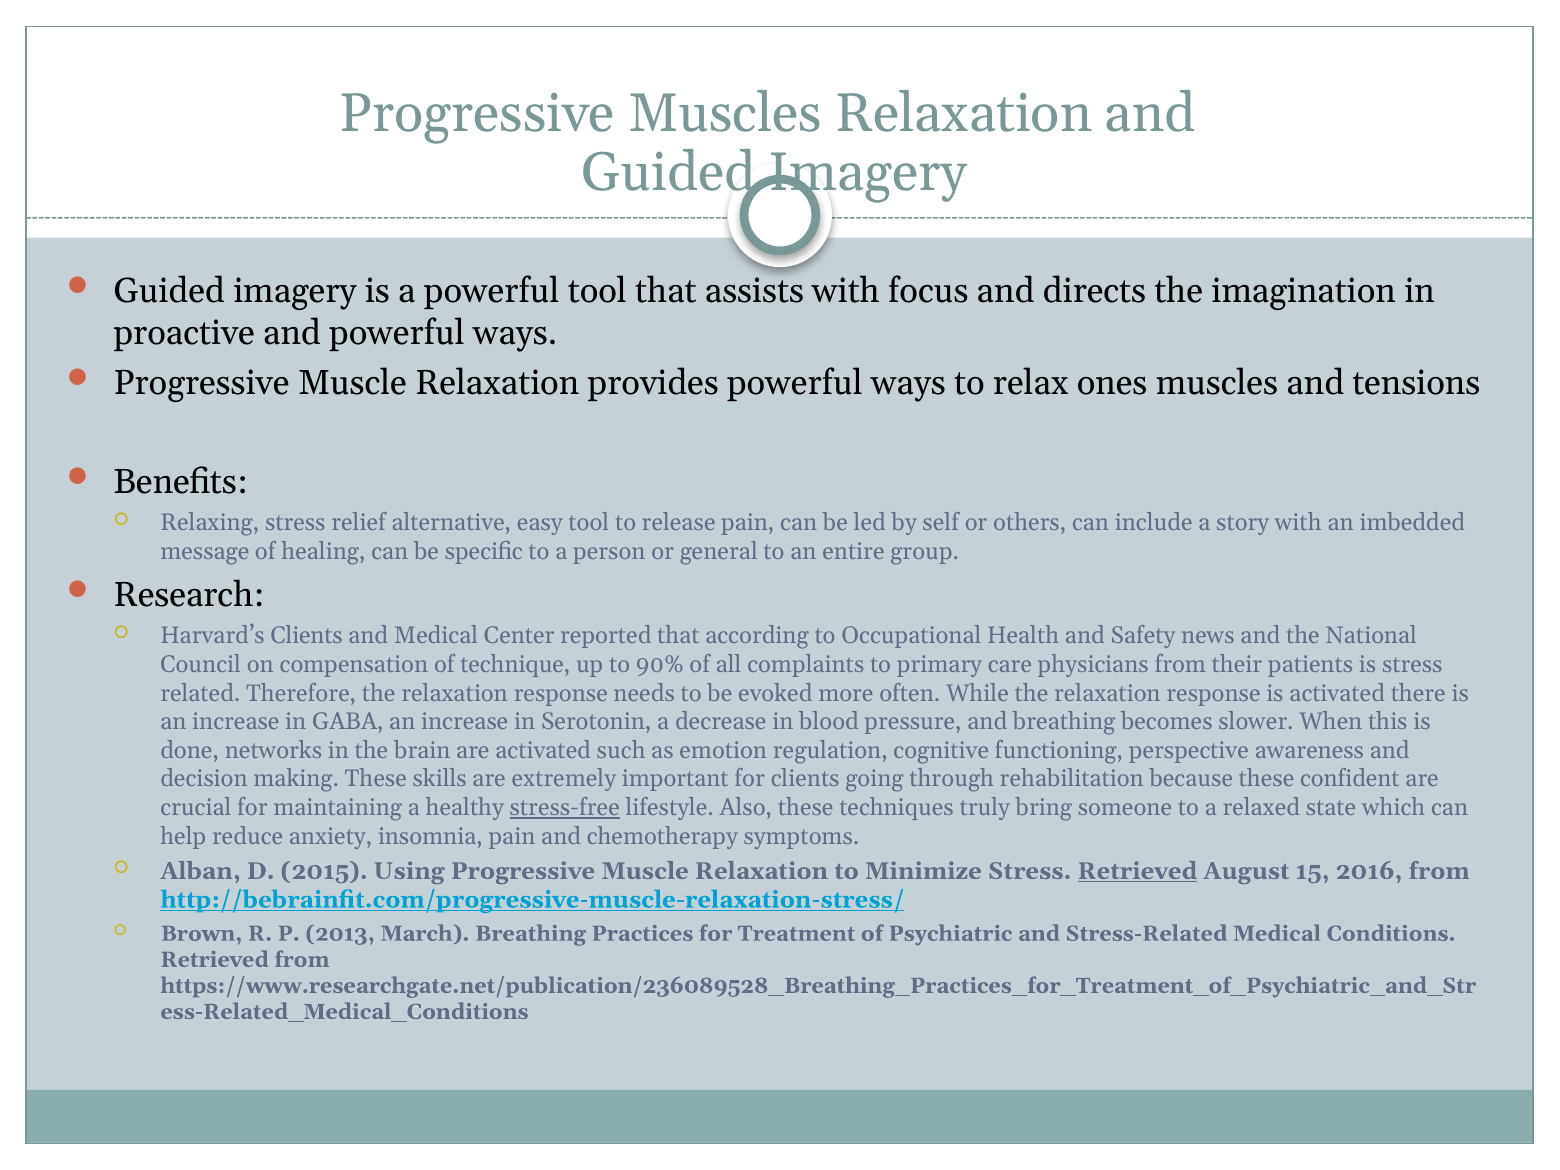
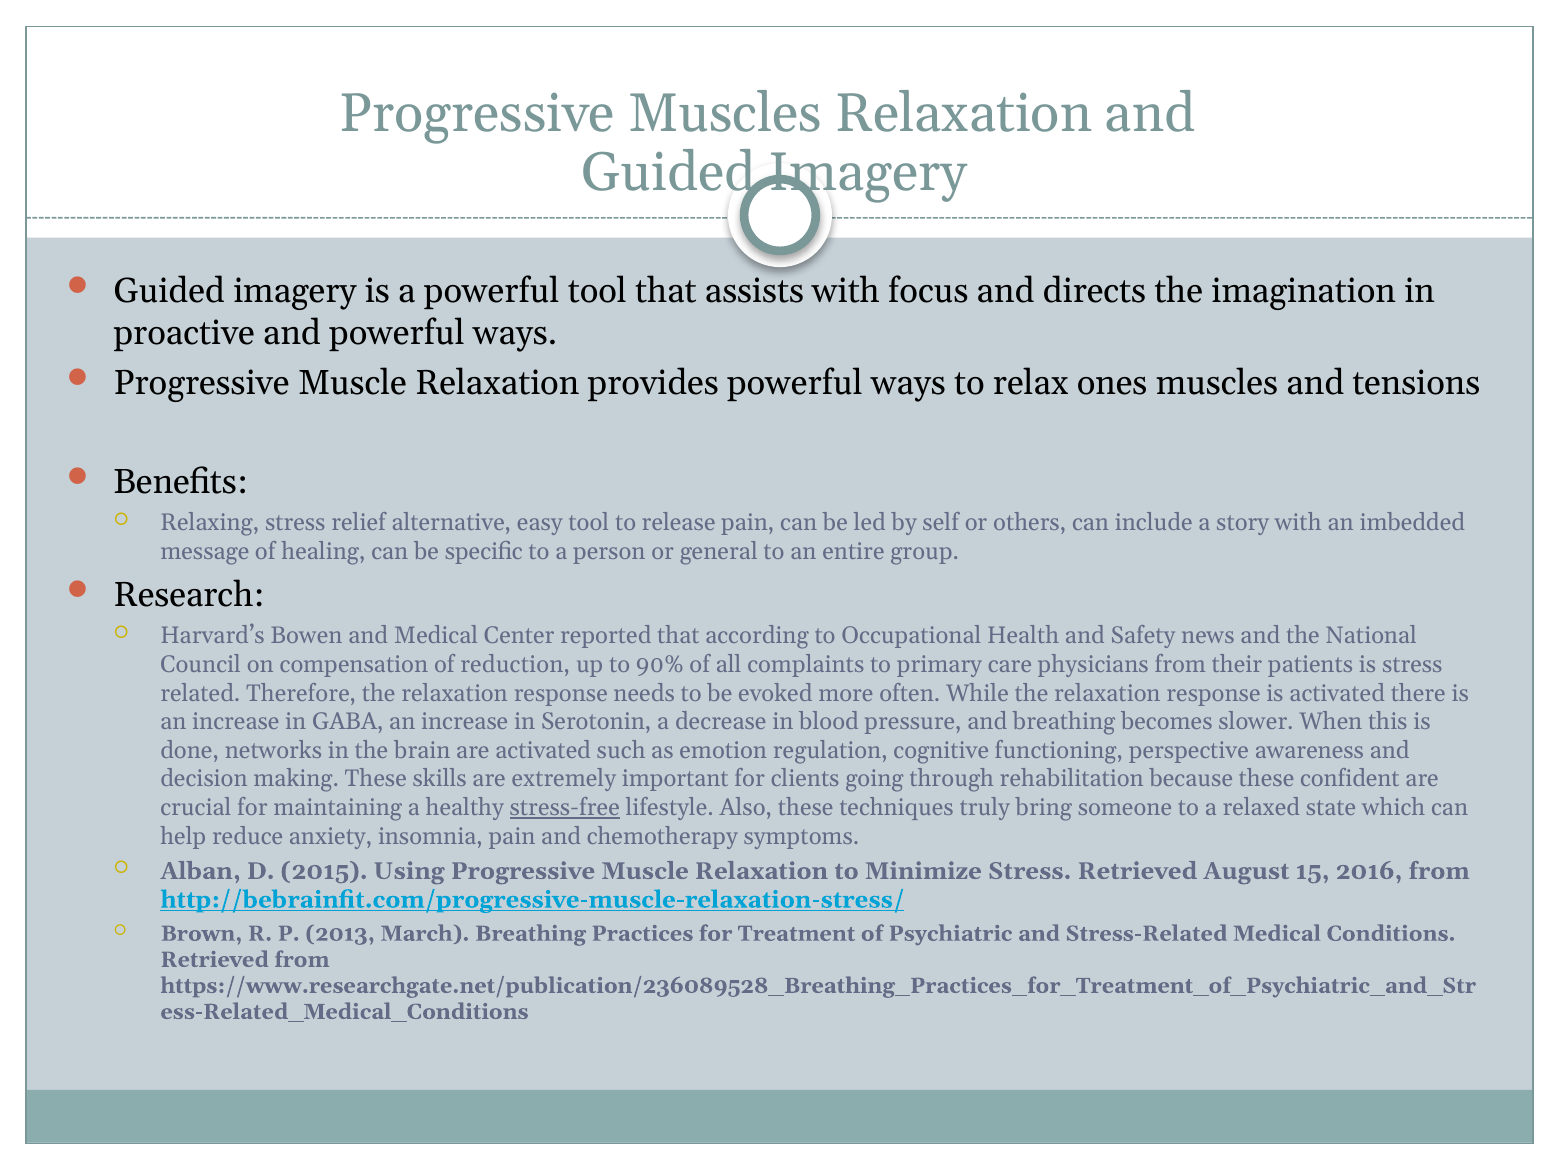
Harvard’s Clients: Clients -> Bowen
technique: technique -> reduction
Retrieved at (1137, 871) underline: present -> none
